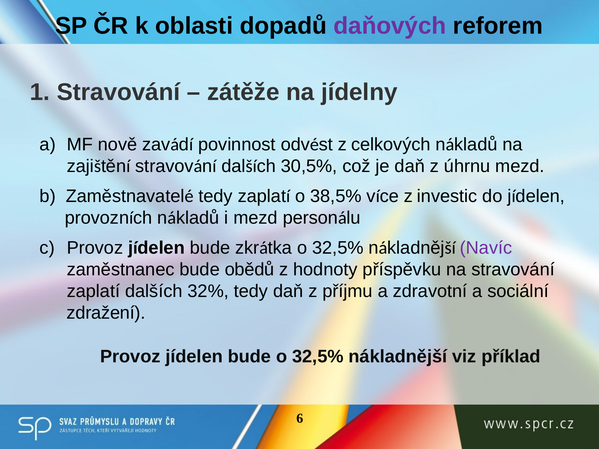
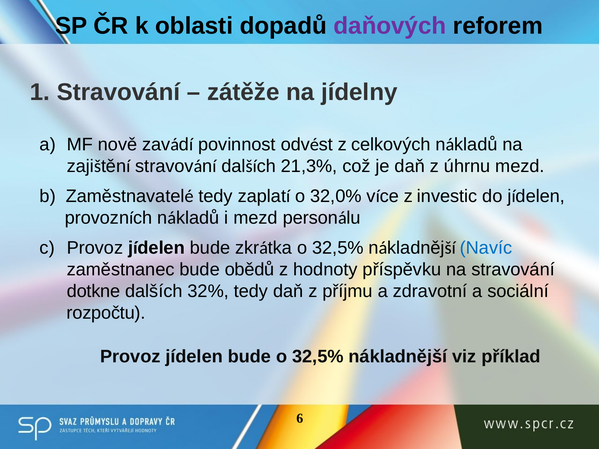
30,5%: 30,5% -> 21,3%
38,5%: 38,5% -> 32,0%
Navíc colour: purple -> blue
zaplatí at (93, 291): zaplatí -> dotkne
zdražení: zdražení -> rozpočtu
